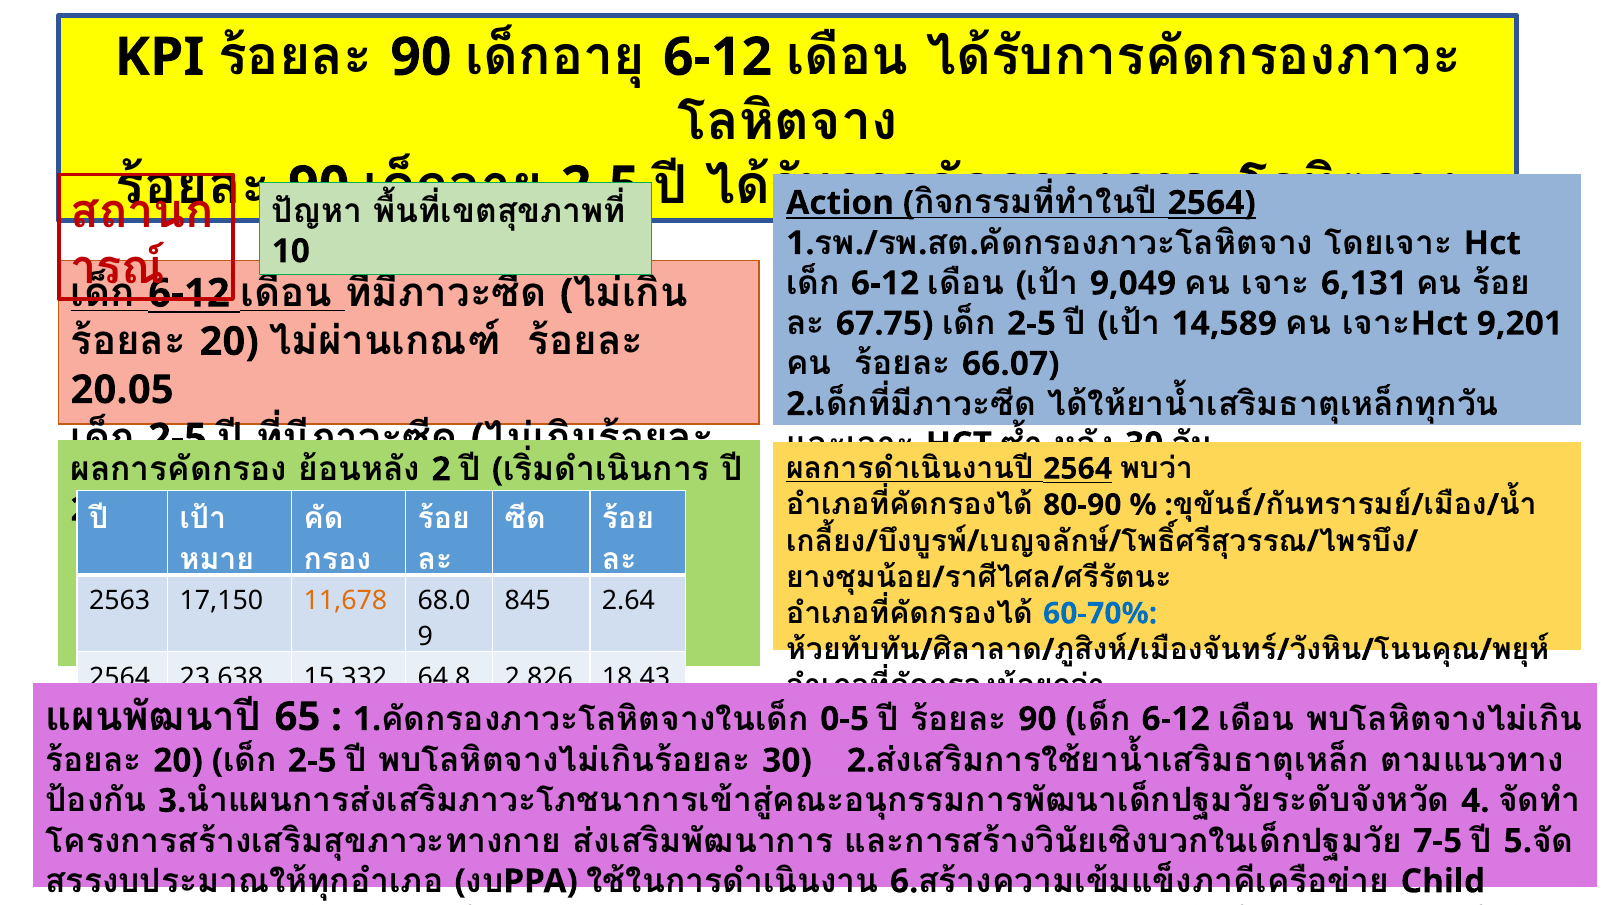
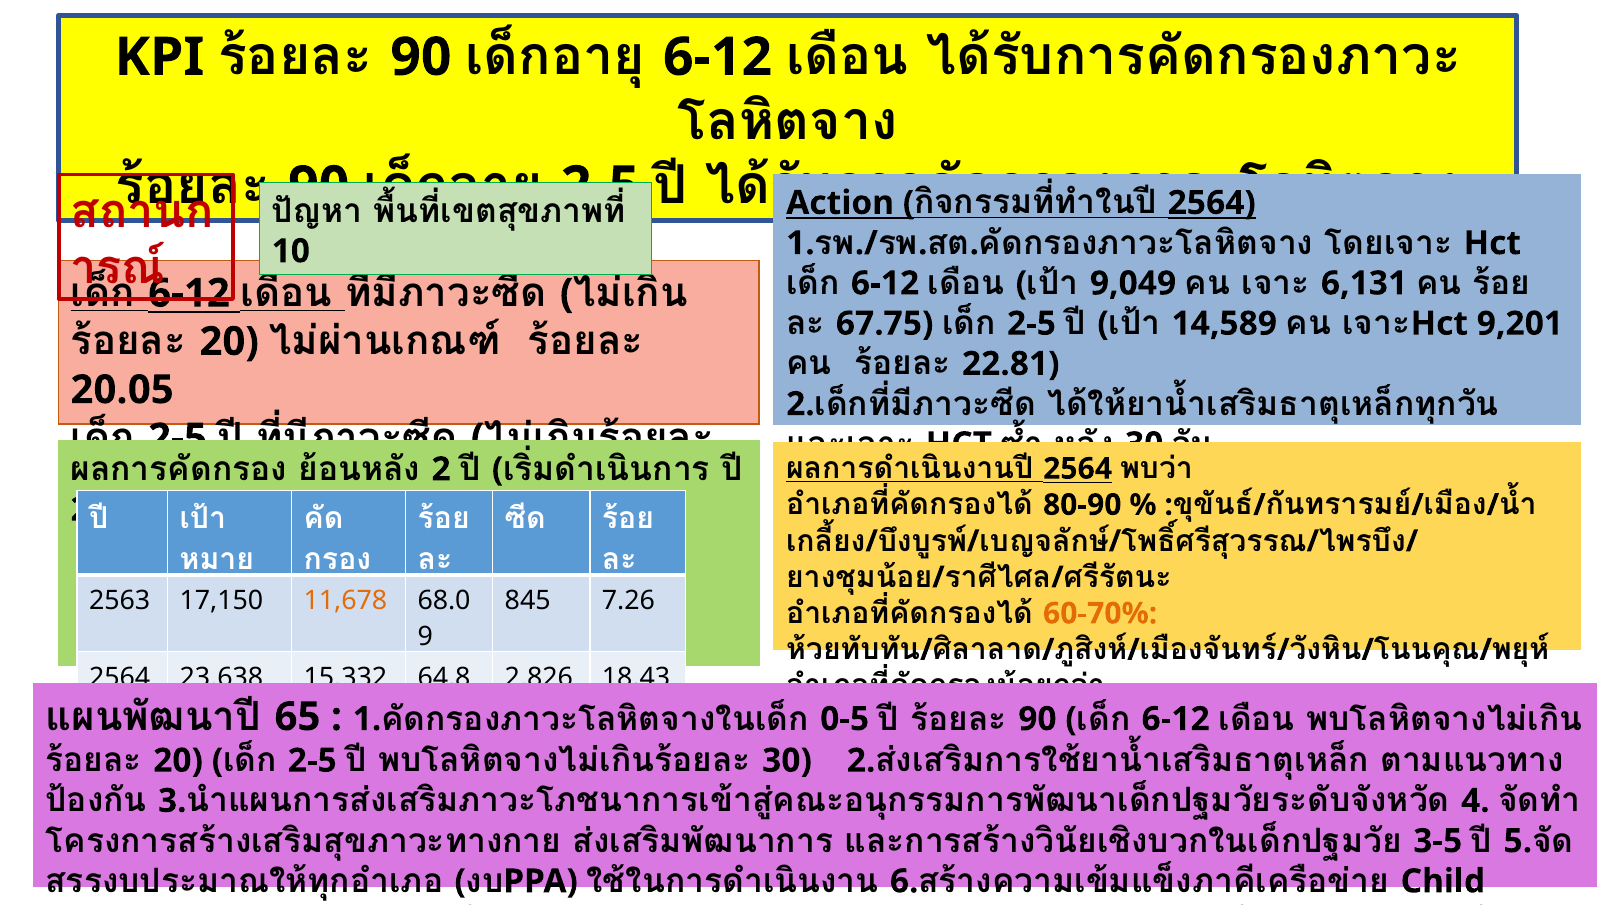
66.07: 66.07 -> 22.81
2.64: 2.64 -> 7.26
60-70% colour: blue -> orange
7-5: 7-5 -> 3-5
